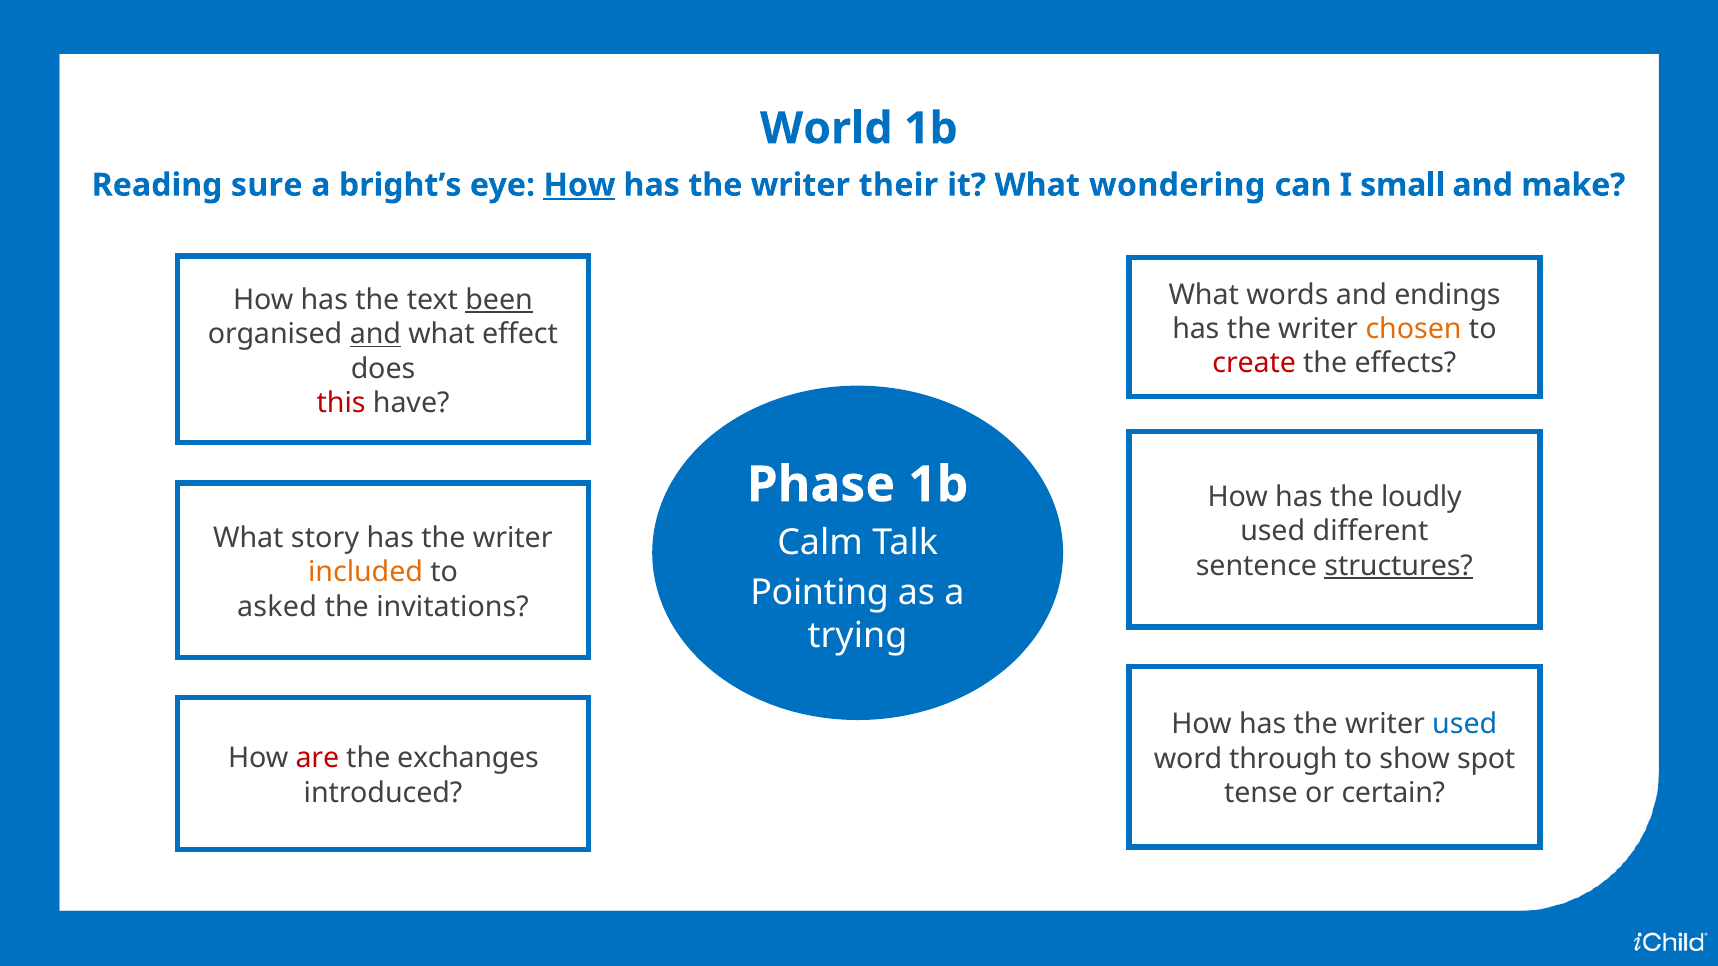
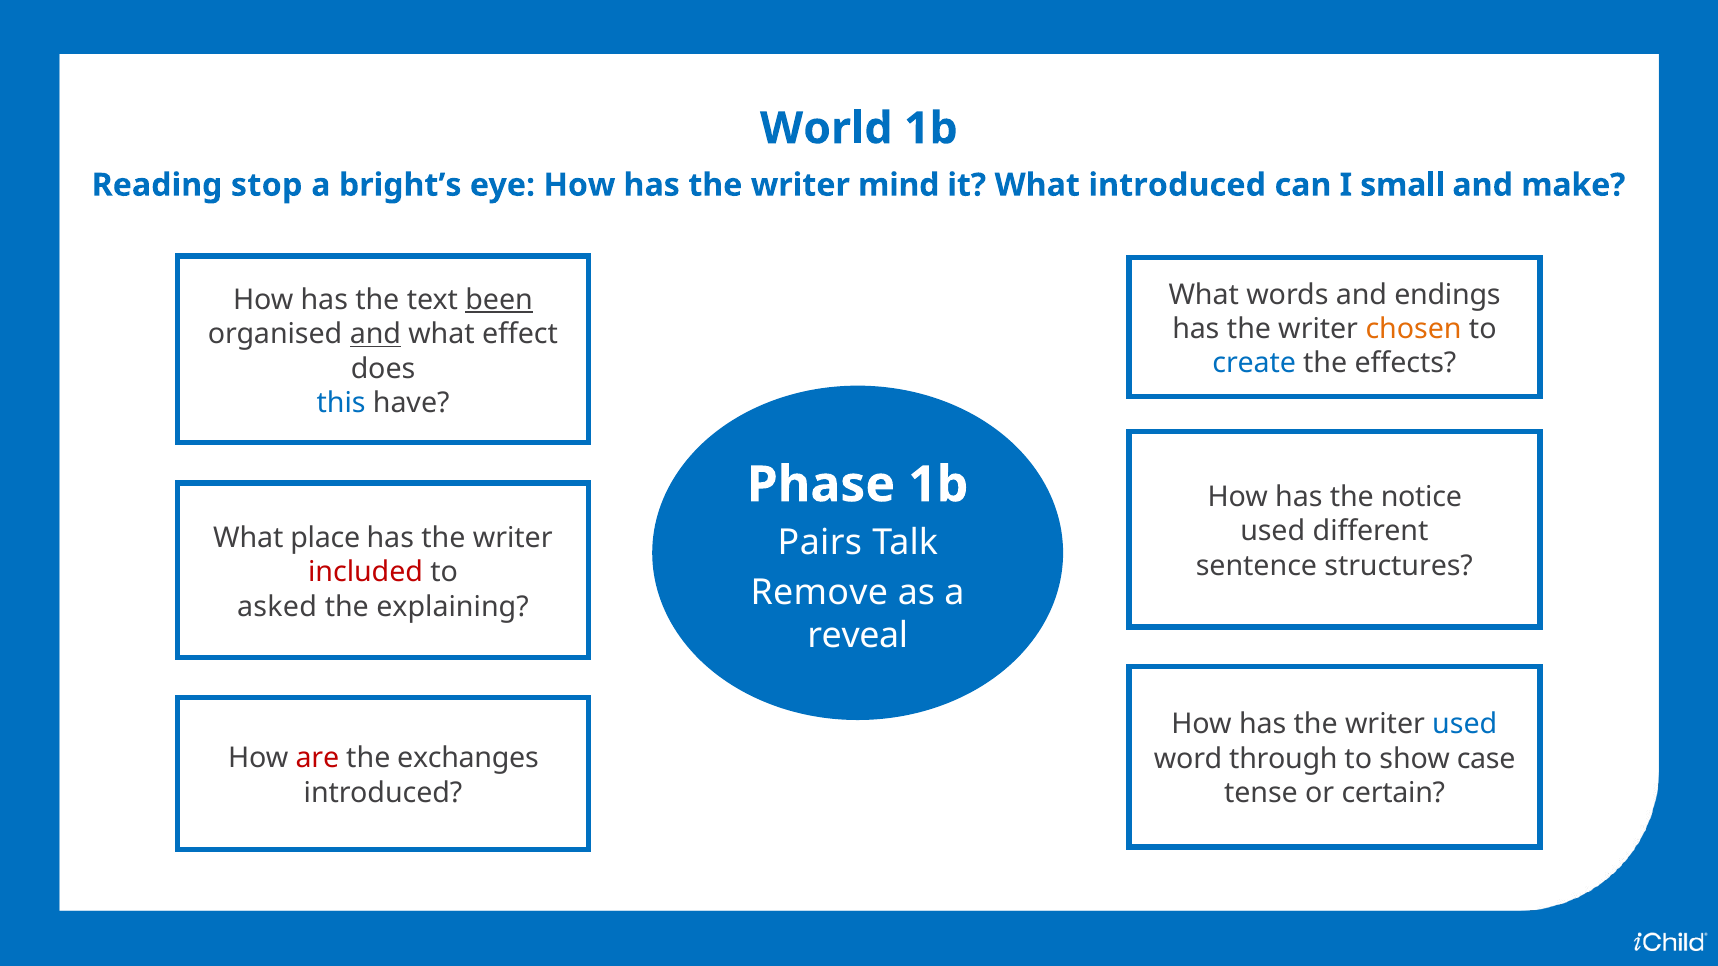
sure: sure -> stop
How at (579, 185) underline: present -> none
their: their -> mind
What wondering: wondering -> introduced
create colour: red -> blue
this colour: red -> blue
loudly: loudly -> notice
story: story -> place
Calm: Calm -> Pairs
structures underline: present -> none
included colour: orange -> red
Pointing: Pointing -> Remove
invitations: invitations -> explaining
trying: trying -> reveal
spot: spot -> case
